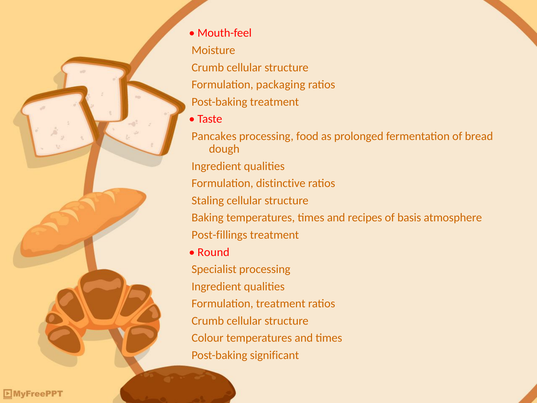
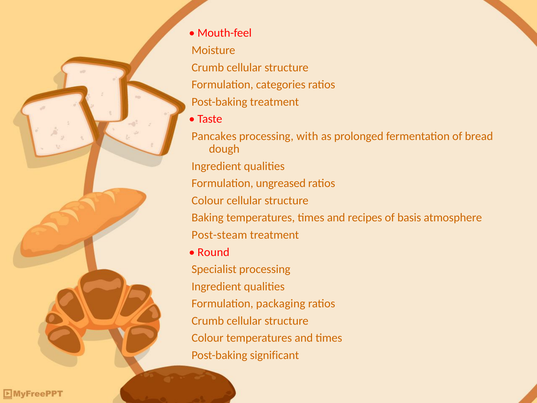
packaging: packaging -> categories
food: food -> with
distinctive: distinctive -> ungreased
Staling at (208, 200): Staling -> Colour
Post-fillings: Post-fillings -> Post-steam
Formulation treatment: treatment -> packaging
